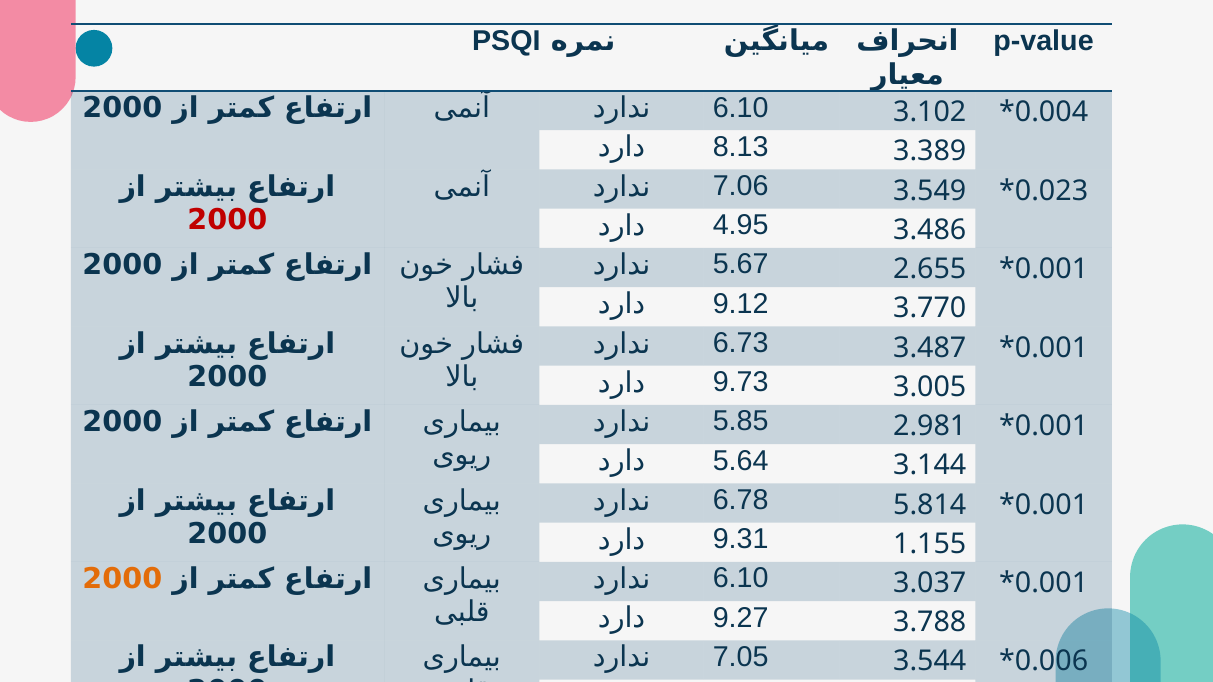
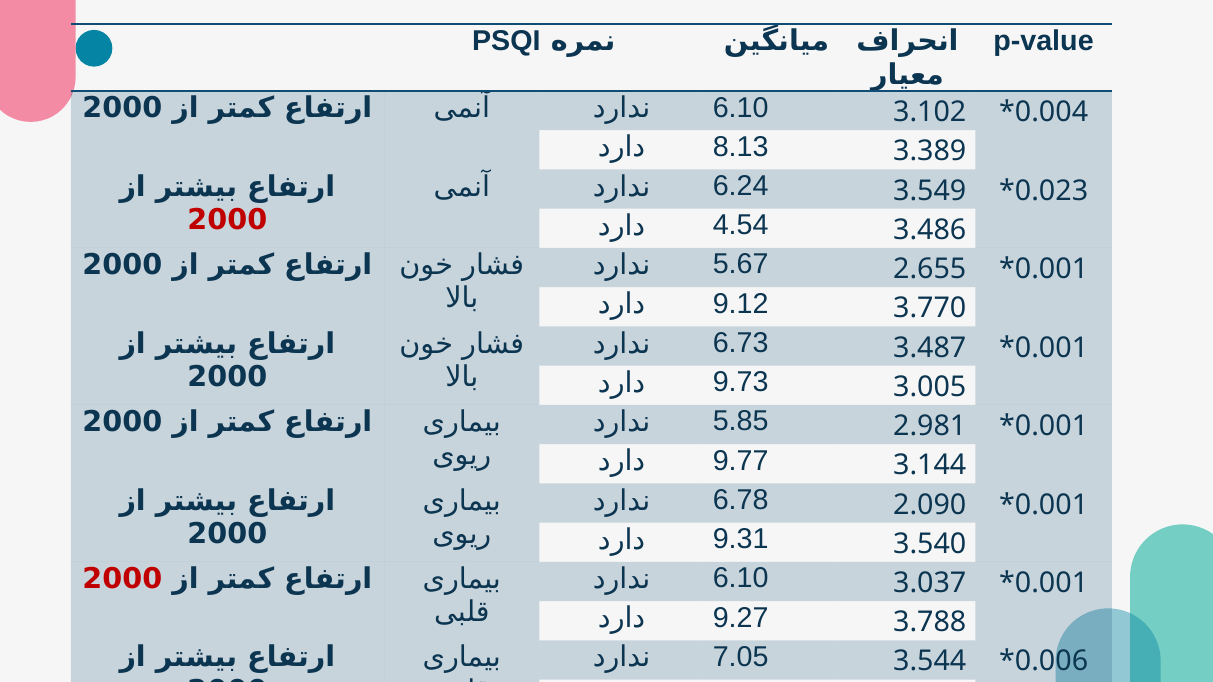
7.06: 7.06 -> 6.24
4.95: 4.95 -> 4.54
5.64: 5.64 -> 9.77
5.814: 5.814 -> 2.090
1.155: 1.155 -> 3.540
2000 at (122, 579) colour: orange -> red
